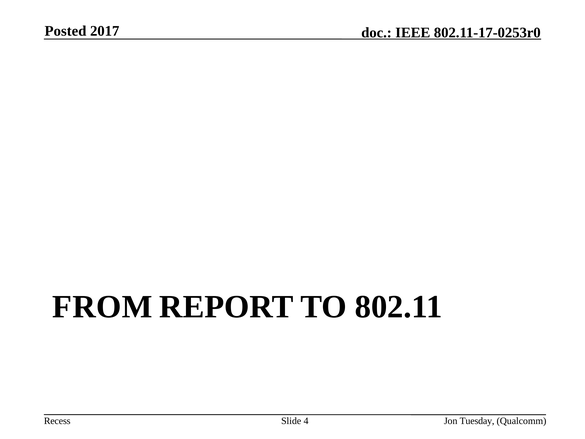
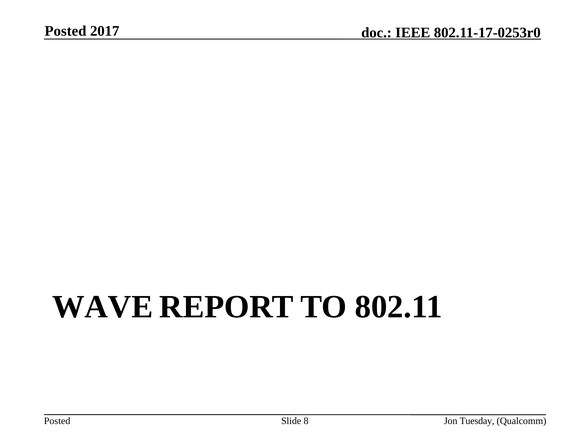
FROM: FROM -> WAVE
Recess at (57, 421): Recess -> Posted
4: 4 -> 8
